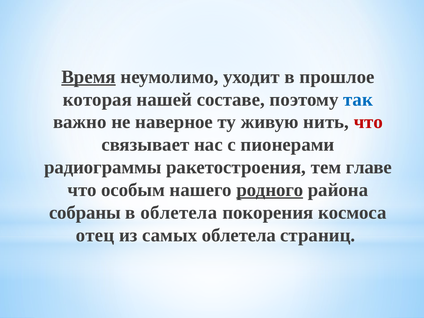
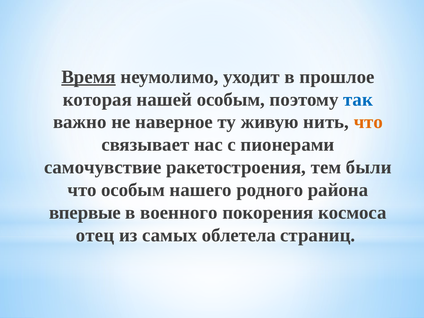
нашей составе: составе -> особым
что at (368, 122) colour: red -> orange
радиограммы: радиограммы -> самочувствие
главе: главе -> были
родного underline: present -> none
собраны: собраны -> впервые
в облетела: облетела -> военного
